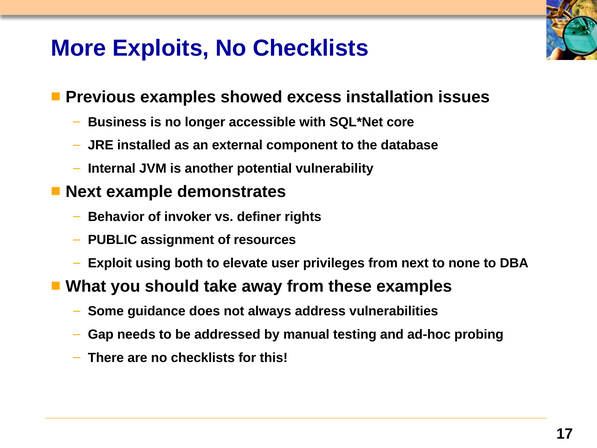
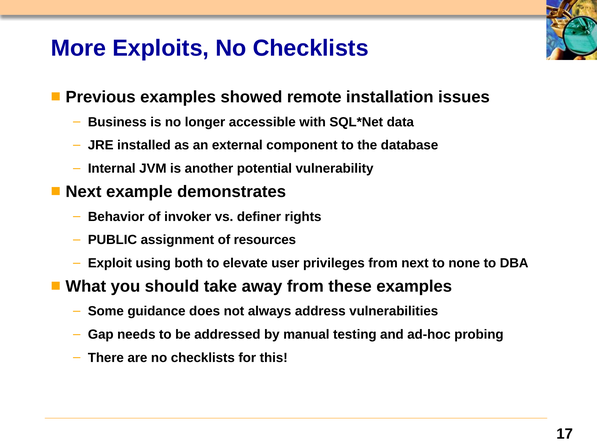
excess: excess -> remote
core: core -> data
